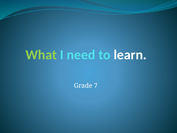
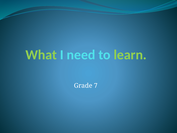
learn colour: white -> light green
